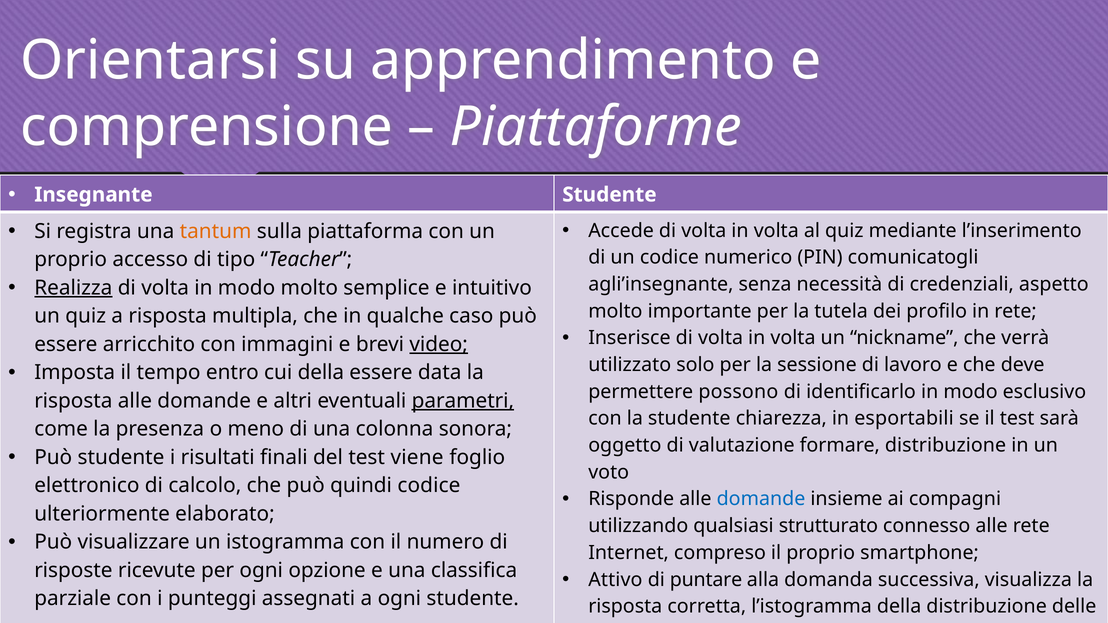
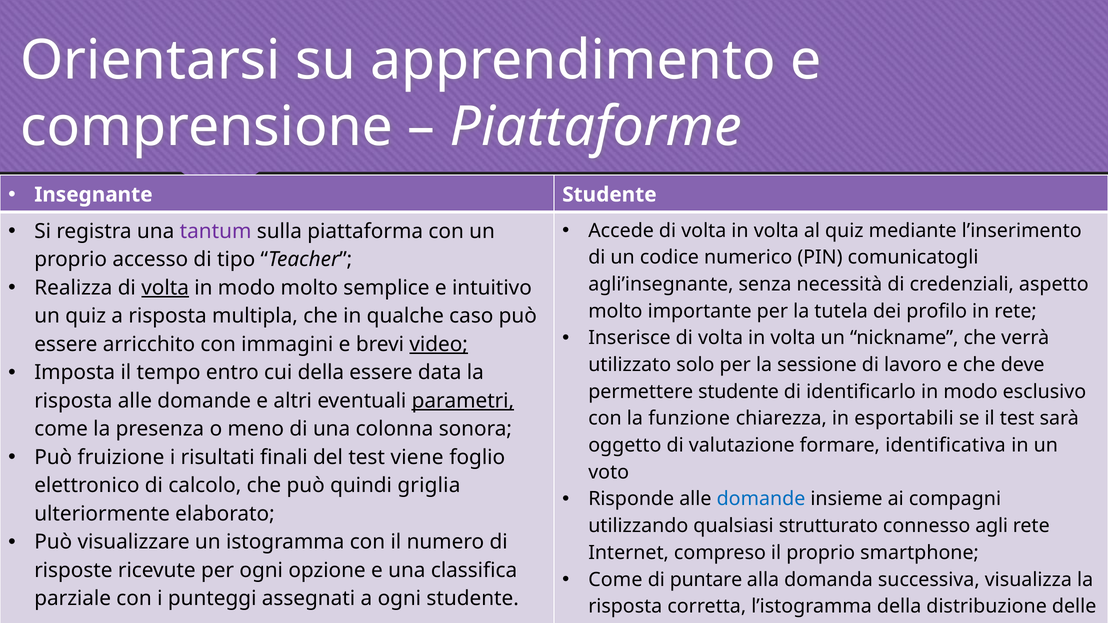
tantum colour: orange -> purple
Realizza underline: present -> none
volta at (165, 288) underline: none -> present
permettere possono: possono -> studente
la studente: studente -> funzione
formare distribuzione: distribuzione -> identificativa
Può studente: studente -> fruizione
quindi codice: codice -> griglia
connesso alle: alle -> agli
Attivo at (615, 580): Attivo -> Come
